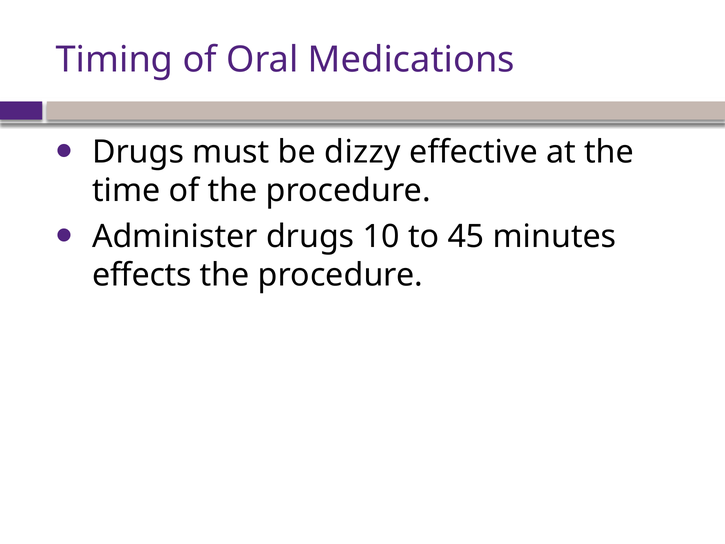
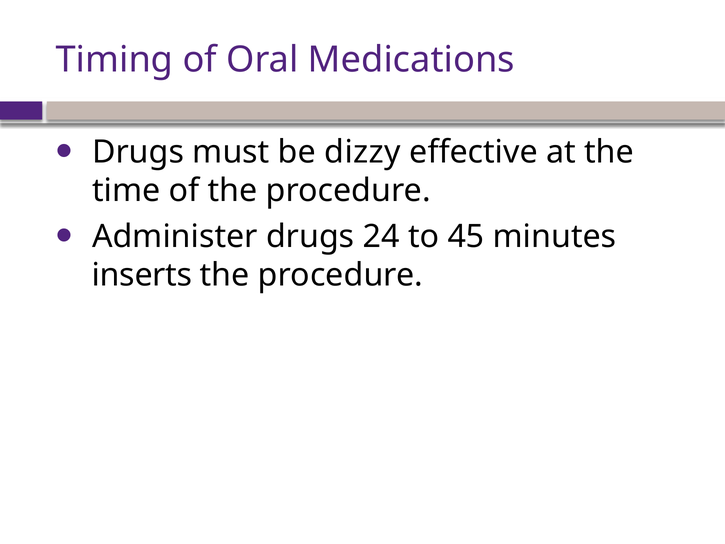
10: 10 -> 24
effects: effects -> inserts
